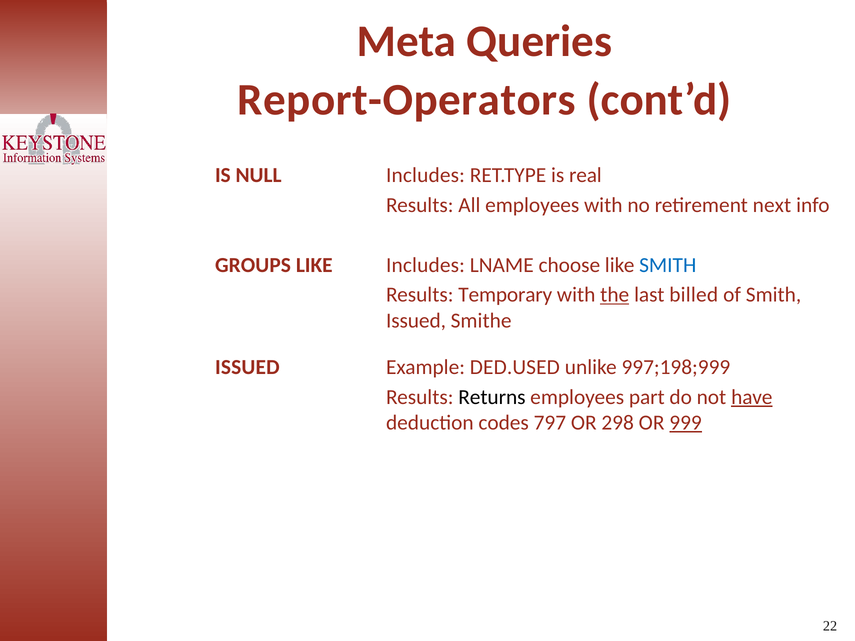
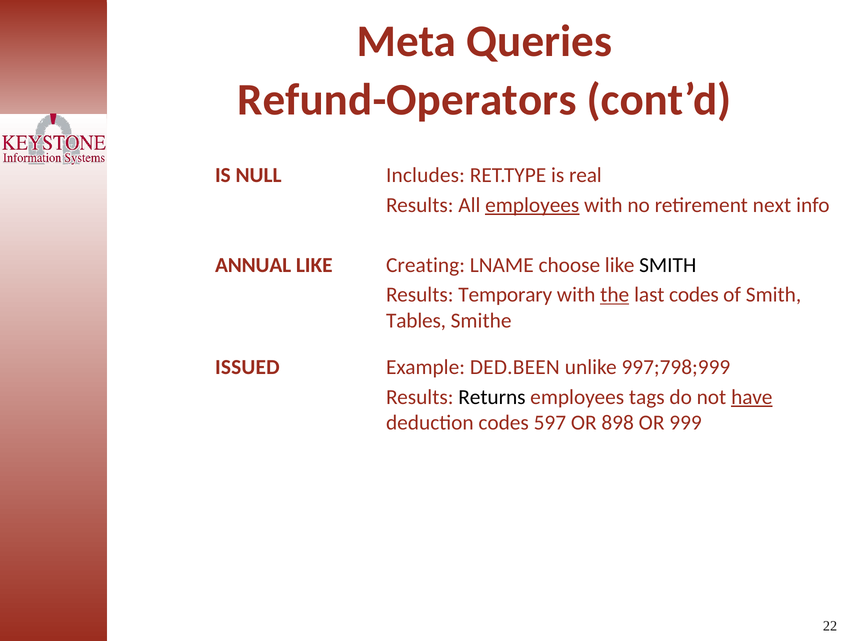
Report-Operators: Report-Operators -> Refund-Operators
employees at (532, 205) underline: none -> present
GROUPS: GROUPS -> ANNUAL
LIKE Includes: Includes -> Creating
SMITH at (668, 265) colour: blue -> black
last billed: billed -> codes
Issued at (416, 321): Issued -> Tables
DED.USED: DED.USED -> DED.BEEN
997;198;999: 997;198;999 -> 997;798;999
part: part -> tags
797: 797 -> 597
298: 298 -> 898
999 underline: present -> none
